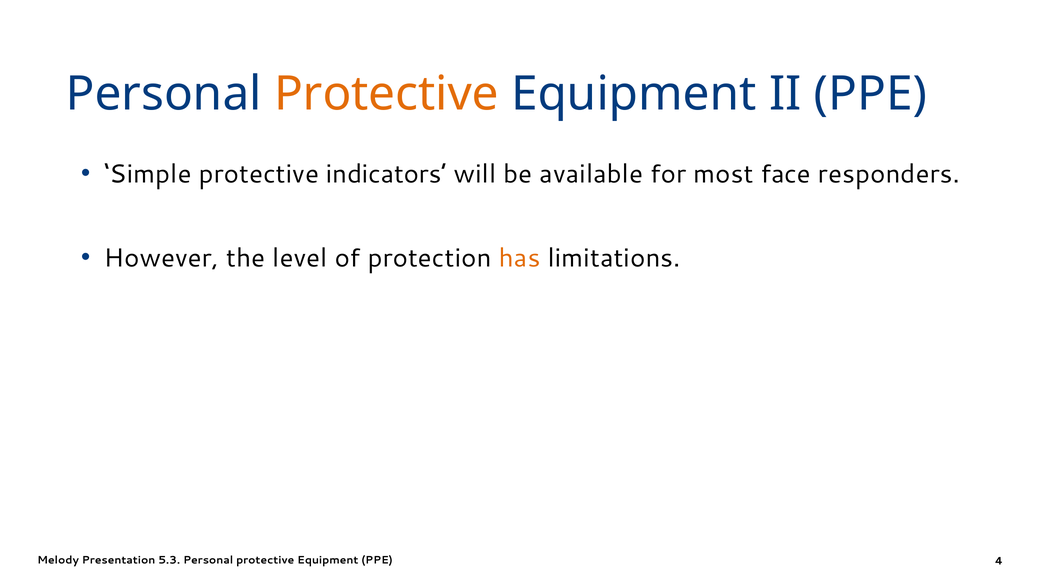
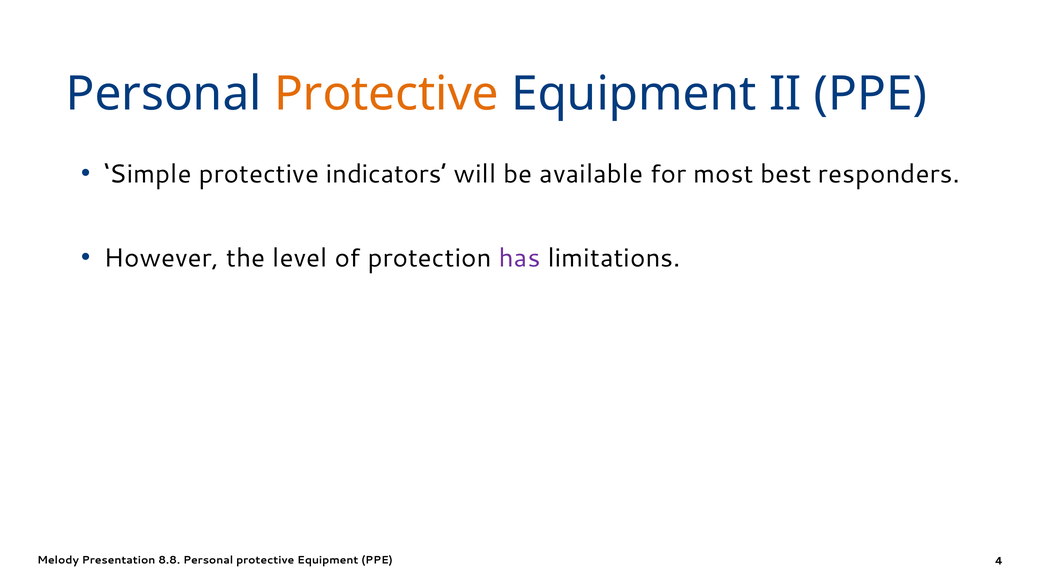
face: face -> best
has colour: orange -> purple
5.3: 5.3 -> 8.8
